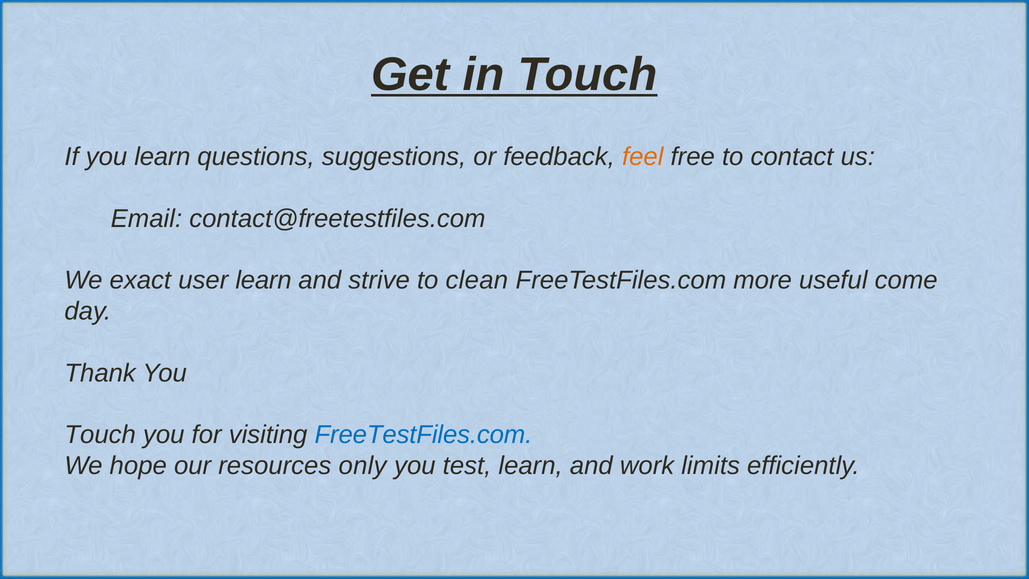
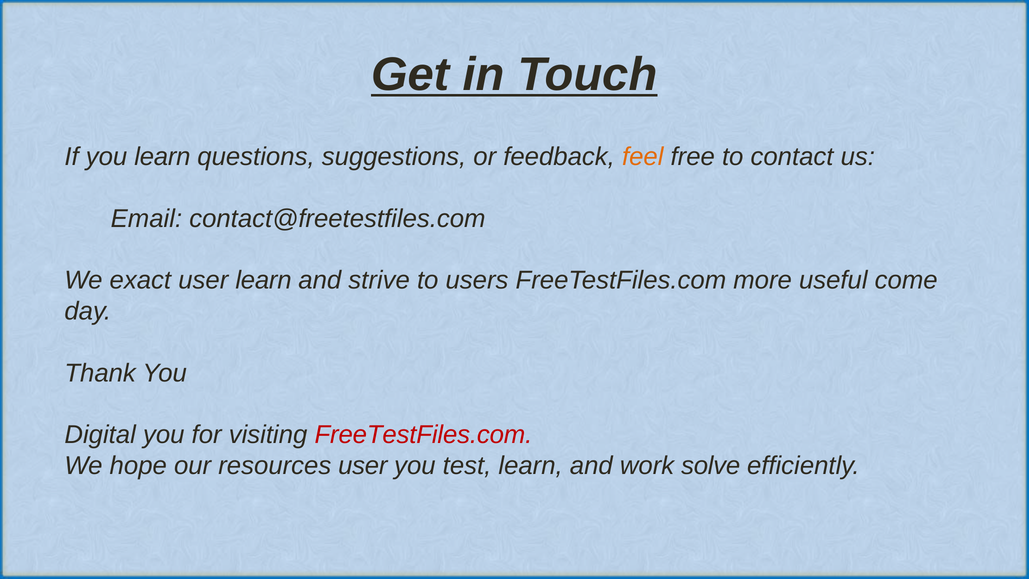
clean: clean -> users
Touch at (100, 435): Touch -> Digital
FreeTestFiles.com at (423, 435) colour: blue -> red
resources only: only -> user
limits: limits -> solve
